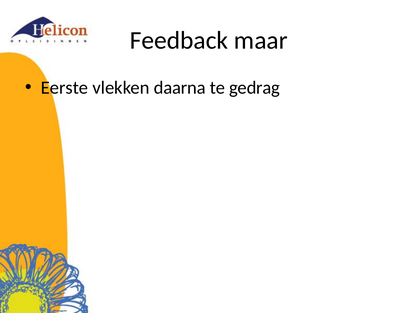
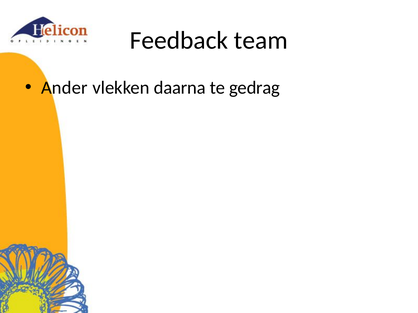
maar: maar -> team
Eerste: Eerste -> Ander
